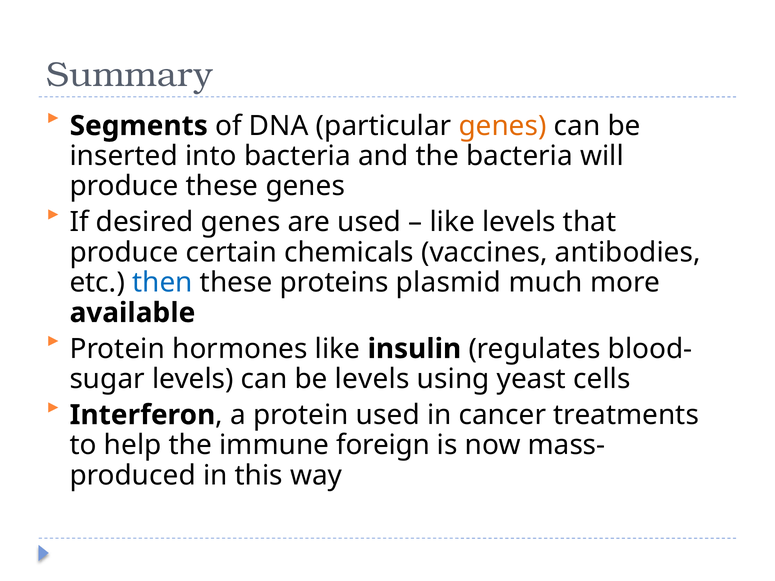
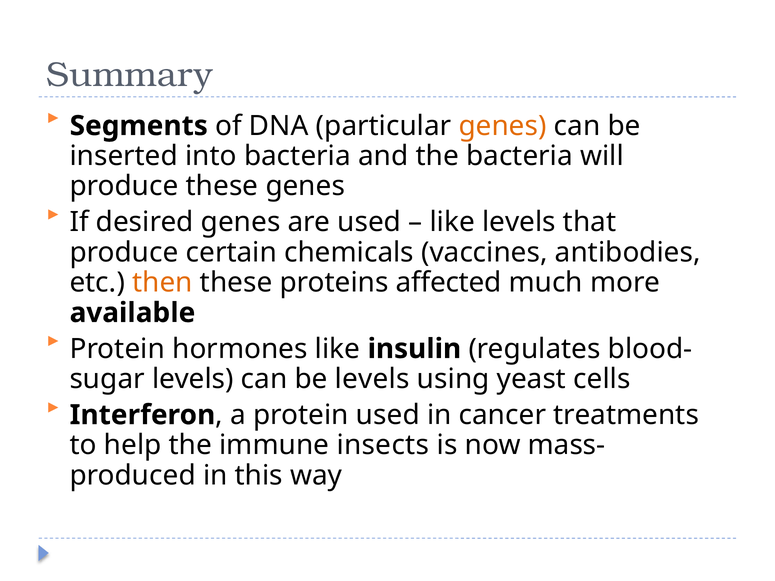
then colour: blue -> orange
plasmid: plasmid -> affected
foreign: foreign -> insects
